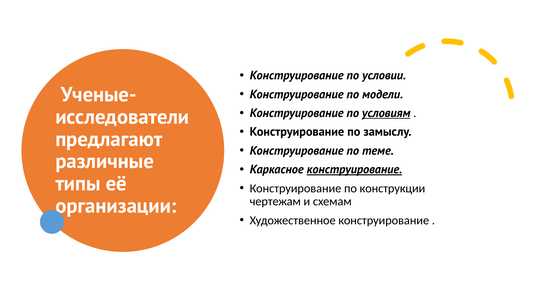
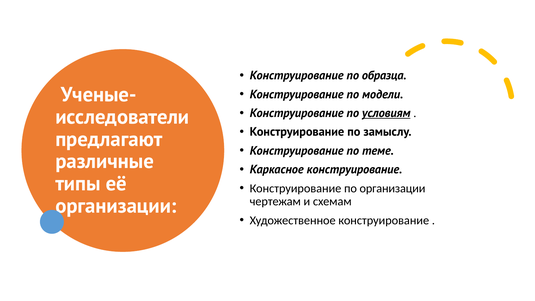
условии: условии -> образца
конструирование at (354, 170) underline: present -> none
по конструкции: конструкции -> организации
